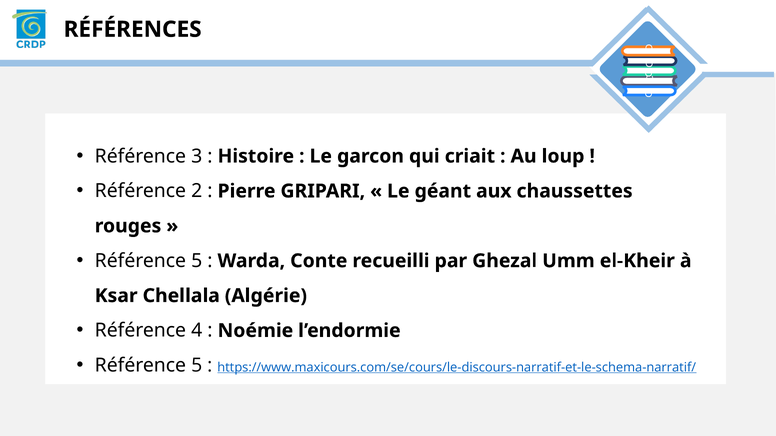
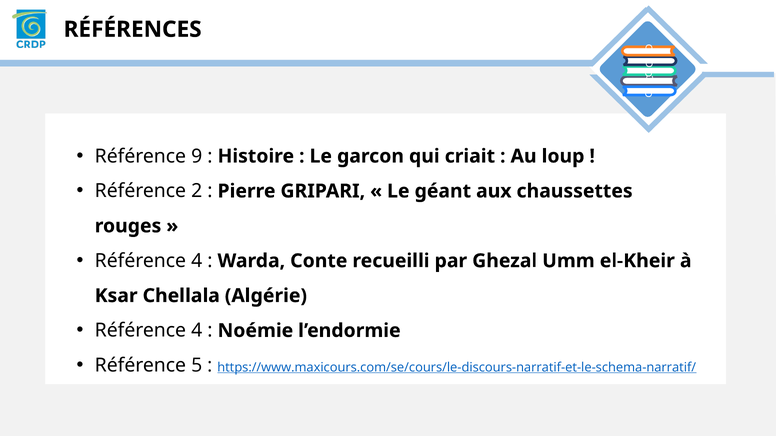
3: 3 -> 9
5 at (197, 261): 5 -> 4
